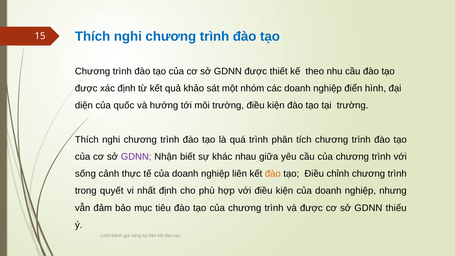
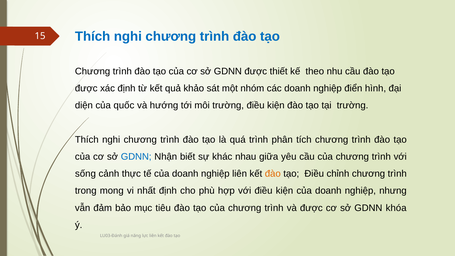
GDNN at (136, 157) colour: purple -> blue
quyết: quyết -> mong
thiếu: thiếu -> khóa
